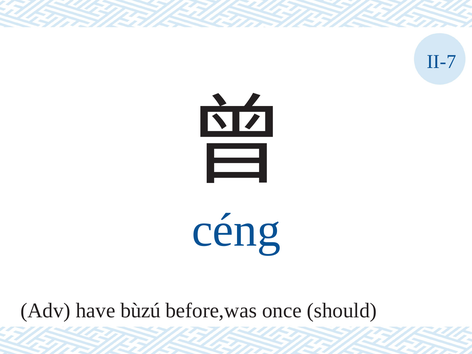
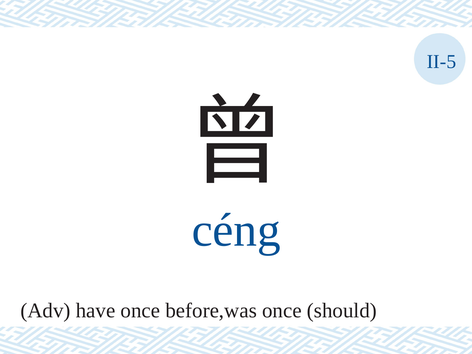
II-7: II-7 -> II-5
have bùzú: bùzú -> once
